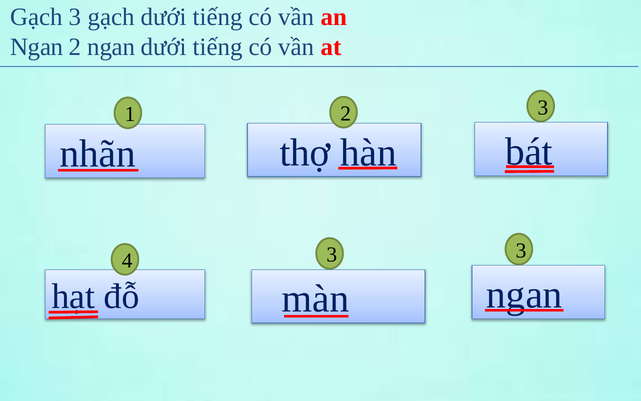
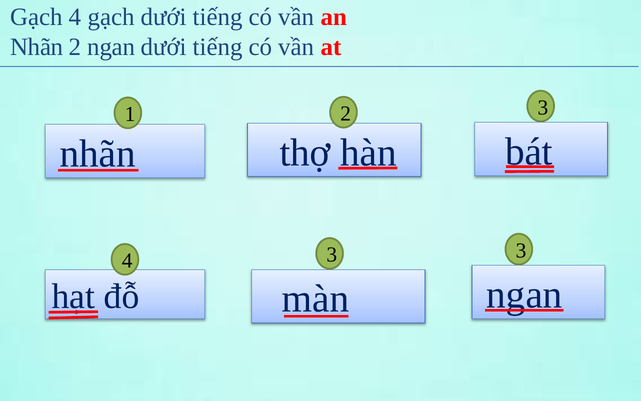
Gạch 3: 3 -> 4
Ngan at (37, 47): Ngan -> Nhãn
